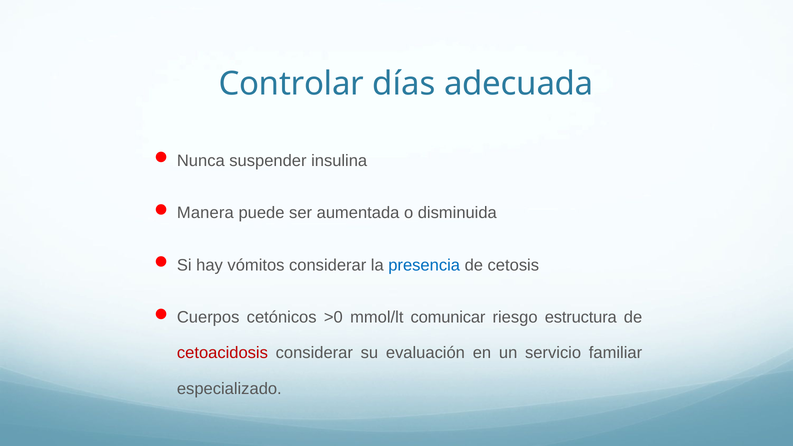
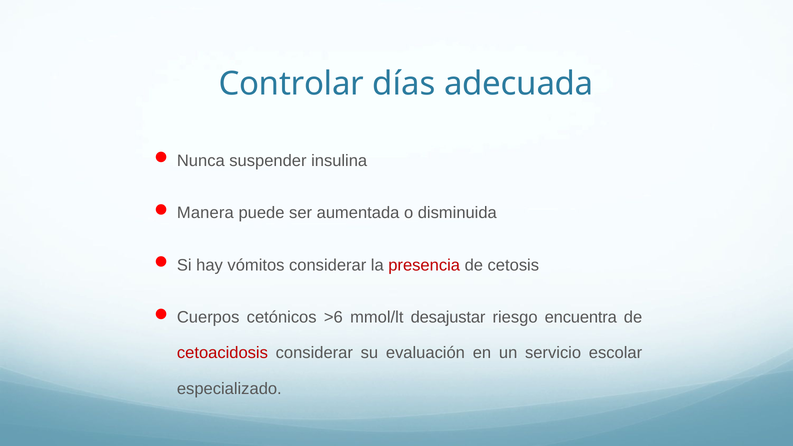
presencia colour: blue -> red
>0: >0 -> >6
comunicar: comunicar -> desajustar
estructura: estructura -> encuentra
familiar: familiar -> escolar
